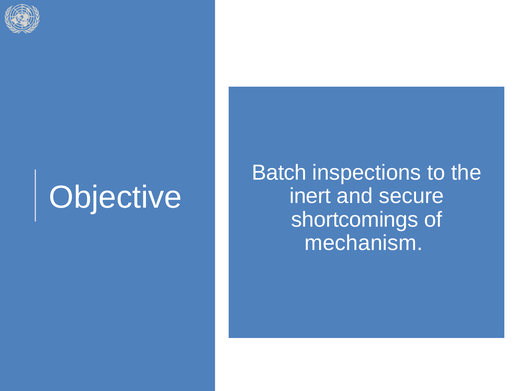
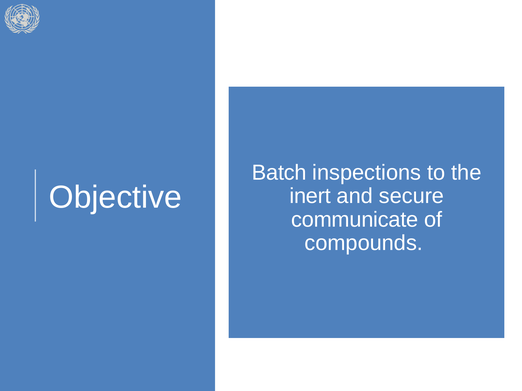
shortcomings: shortcomings -> communicate
mechanism: mechanism -> compounds
